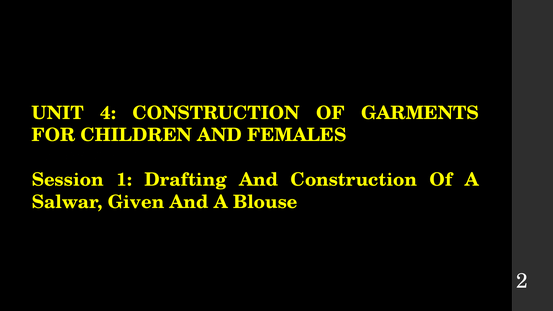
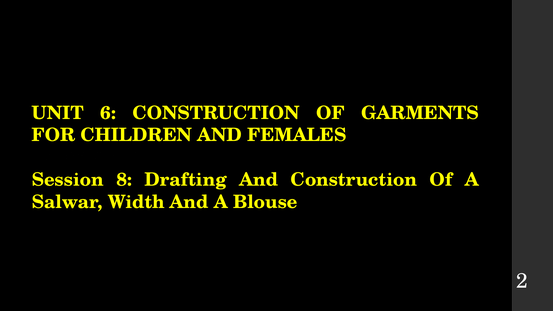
4: 4 -> 6
1: 1 -> 8
Given: Given -> Width
